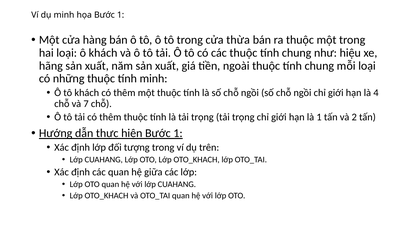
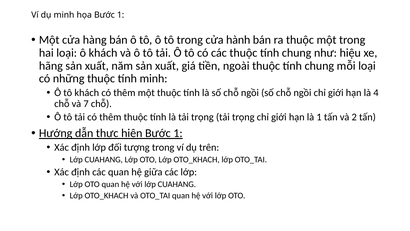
thừa: thừa -> hành
